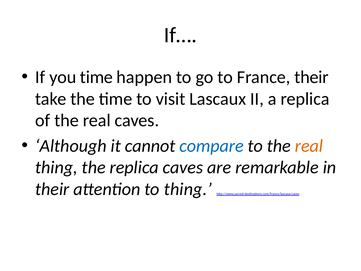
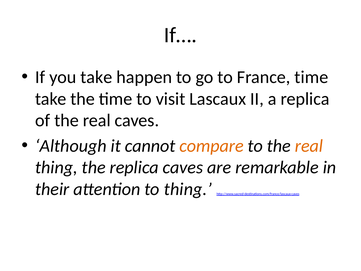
you time: time -> take
France their: their -> time
compare colour: blue -> orange
